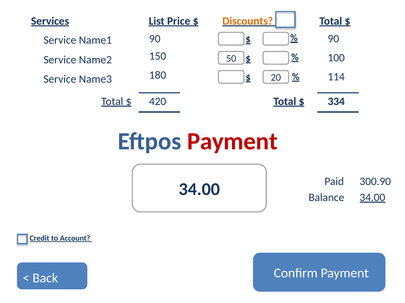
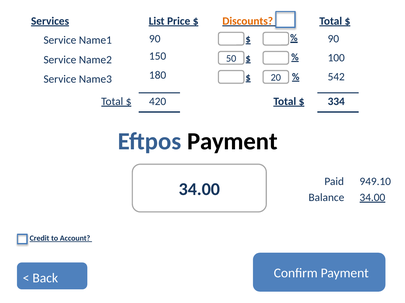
114: 114 -> 542
Payment at (232, 142) colour: red -> black
300.90: 300.90 -> 949.10
